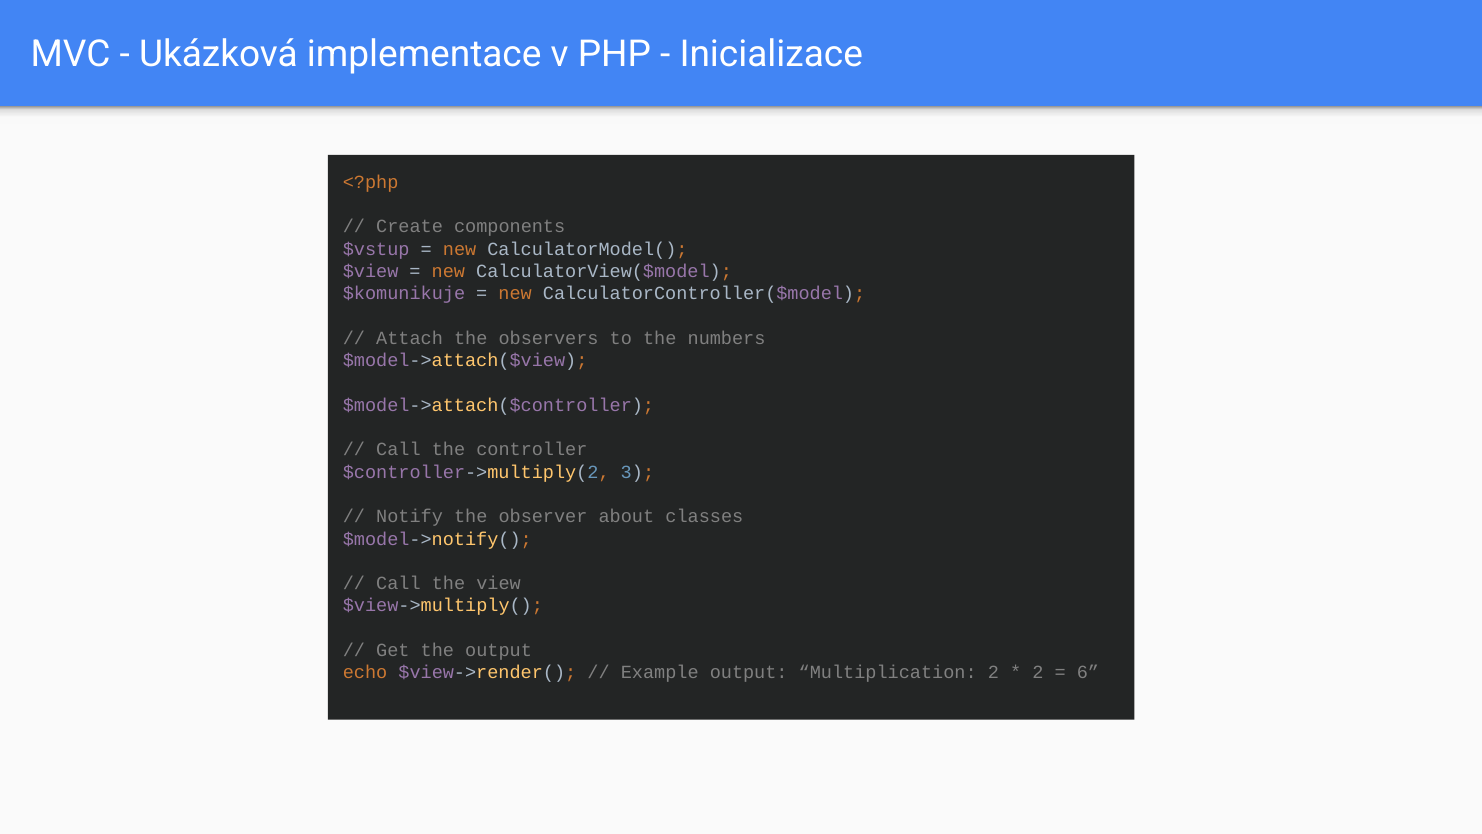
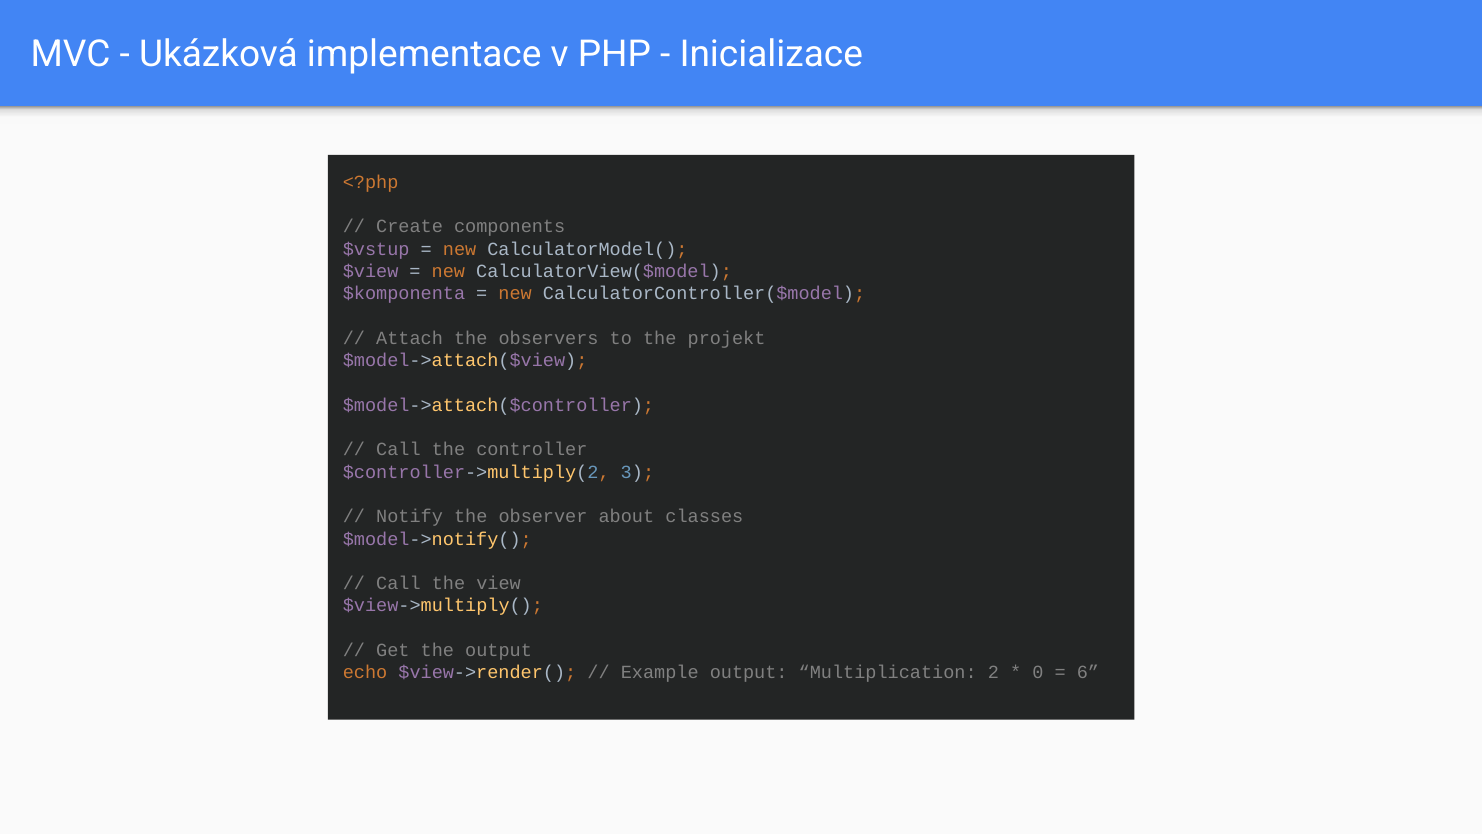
$komunikuje: $komunikuje -> $komponenta
numbers: numbers -> projekt
2 at (1038, 672): 2 -> 0
